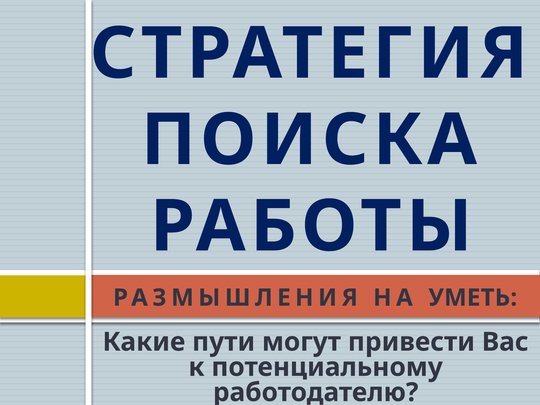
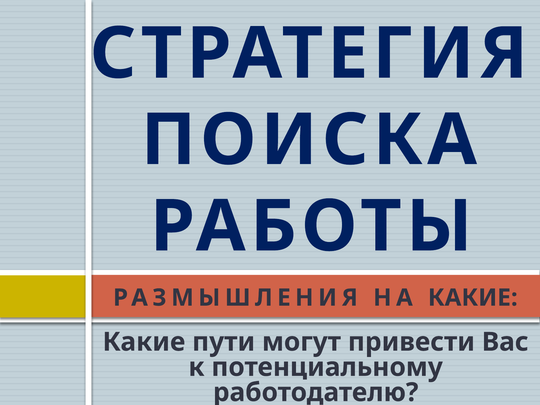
НА УМЕТЬ: УМЕТЬ -> КАКИЕ
